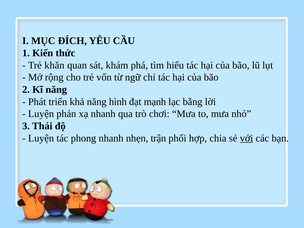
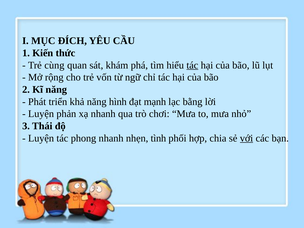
khăn: khăn -> cùng
tác at (192, 65) underline: none -> present
trận: trận -> tình
